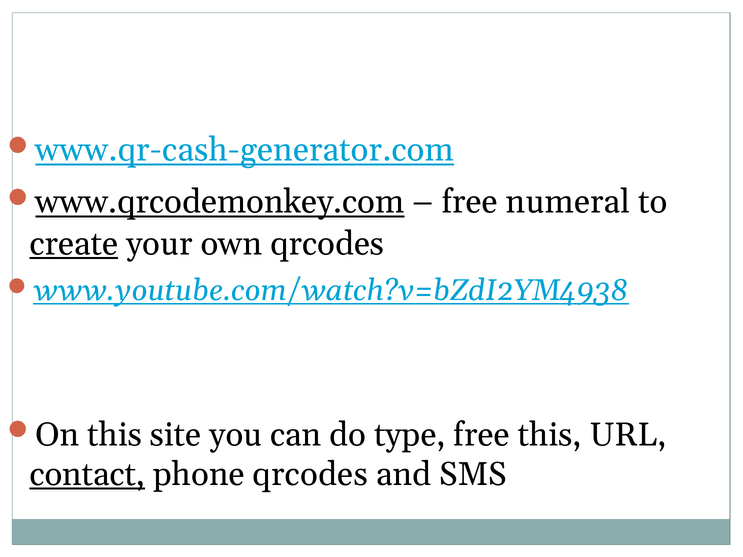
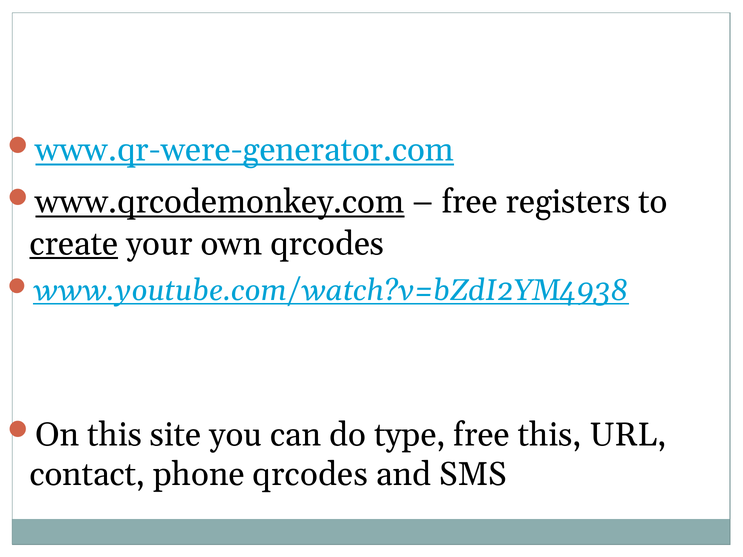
www.qr-cash-generator.com: www.qr-cash-generator.com -> www.qr-were-generator.com
numeral: numeral -> registers
contact underline: present -> none
